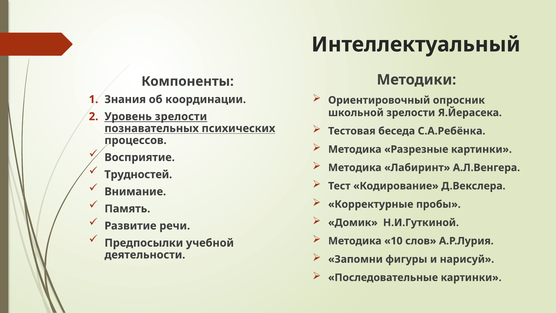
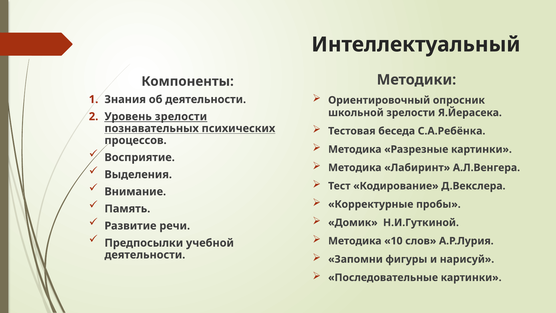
об координации: координации -> деятельности
Трудностей: Трудностей -> Выделения
